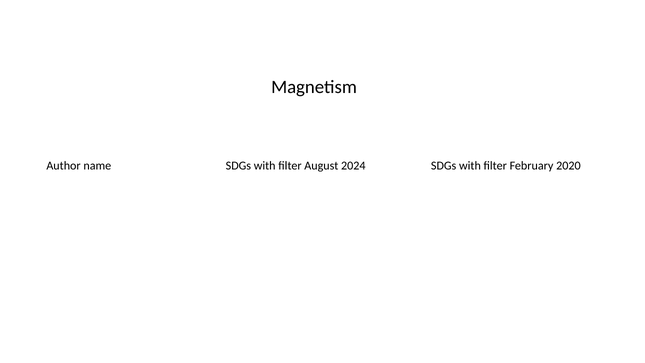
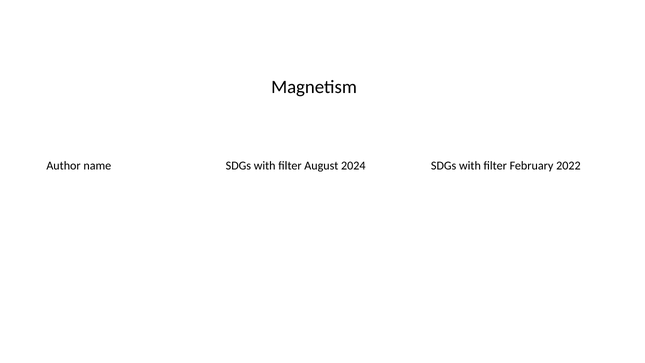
2020: 2020 -> 2022
